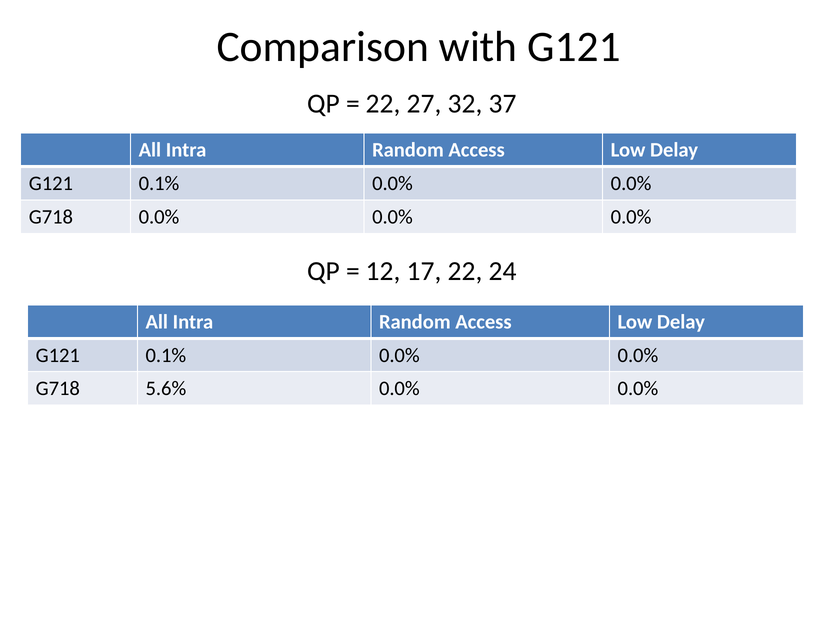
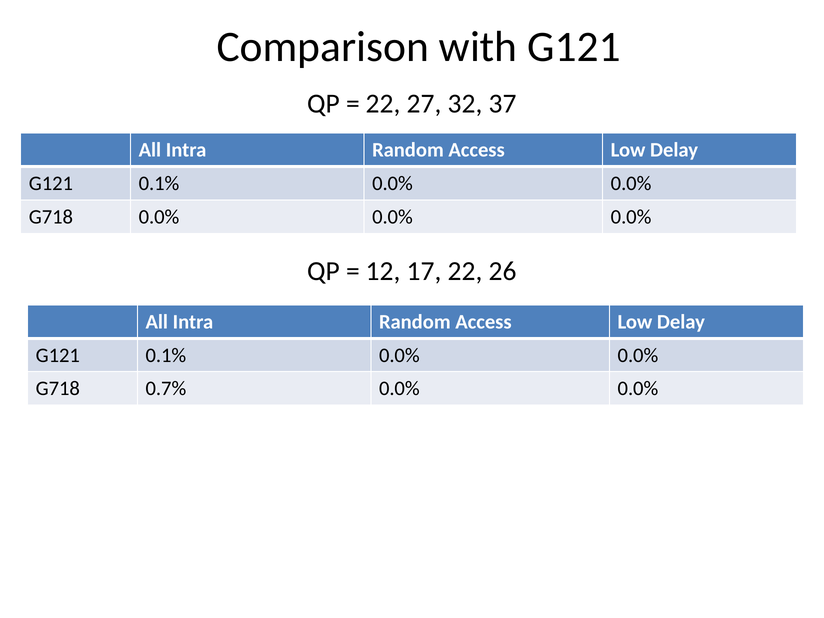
24: 24 -> 26
5.6%: 5.6% -> 0.7%
